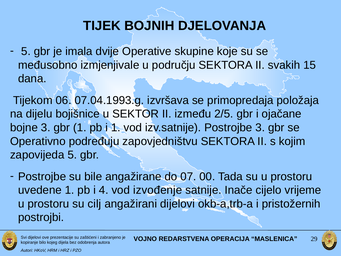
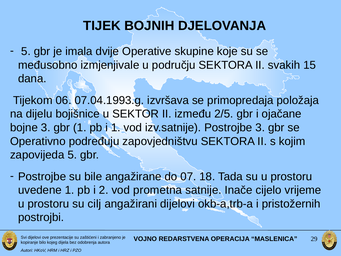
00: 00 -> 18
4: 4 -> 2
izvođenje: izvođenje -> prometna
